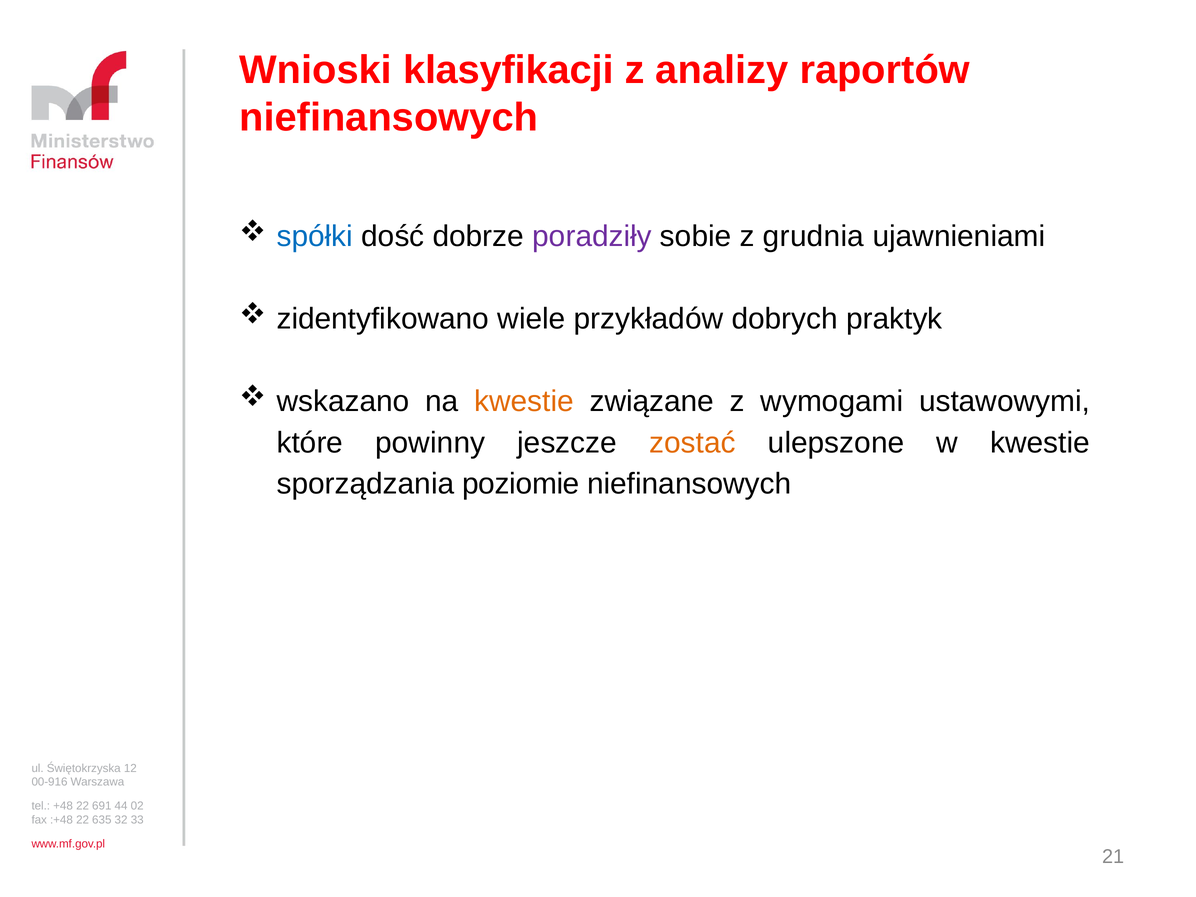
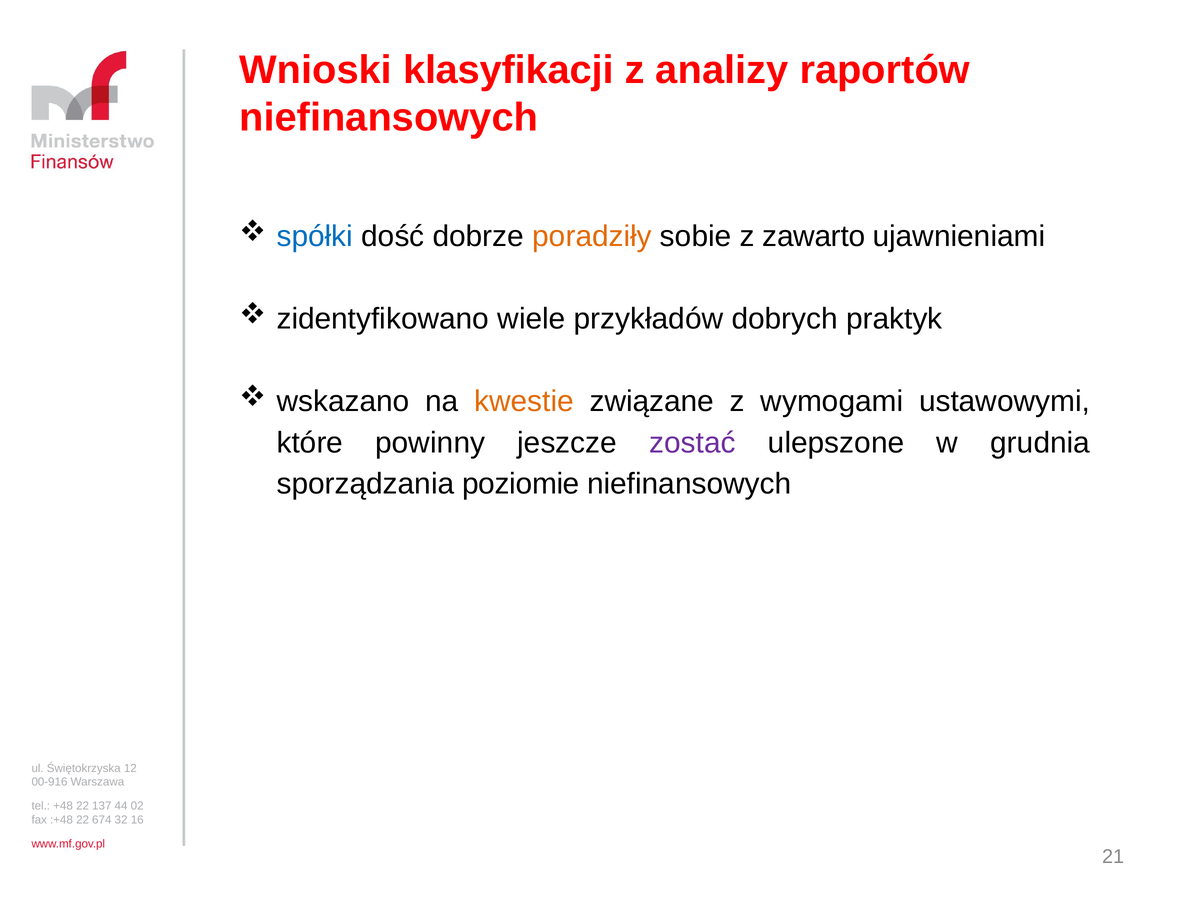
poradziły colour: purple -> orange
grudnia: grudnia -> zawarto
zostać colour: orange -> purple
w kwestie: kwestie -> grudnia
691: 691 -> 137
635: 635 -> 674
33: 33 -> 16
